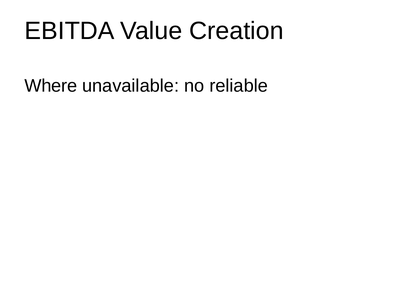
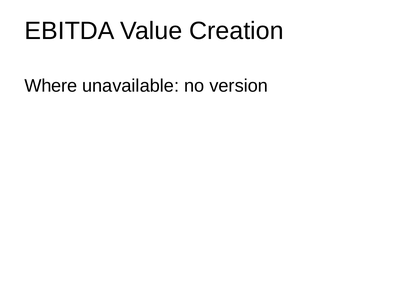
reliable: reliable -> version
